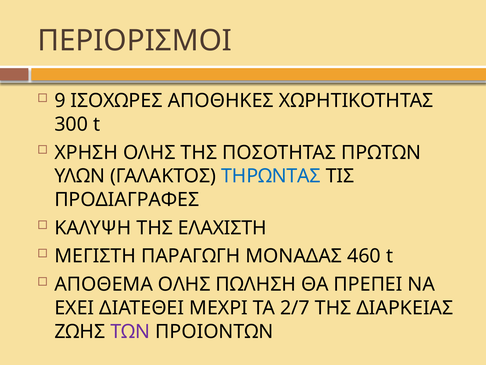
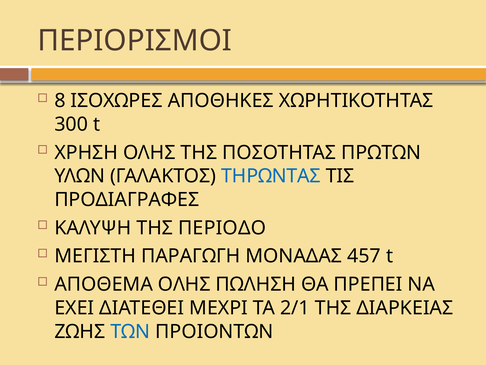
9: 9 -> 8
ΕΛΑΧΙΣΤΗ: ΕΛΑΧΙΣΤΗ -> ΠΕΡΙΟΔΟ
460: 460 -> 457
2/7: 2/7 -> 2/1
ΤΩΝ colour: purple -> blue
